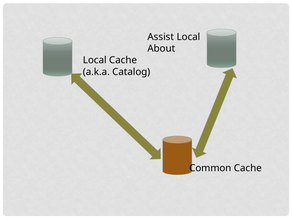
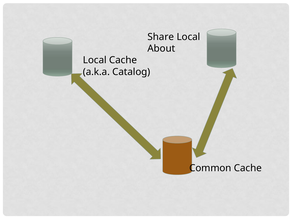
Assist: Assist -> Share
